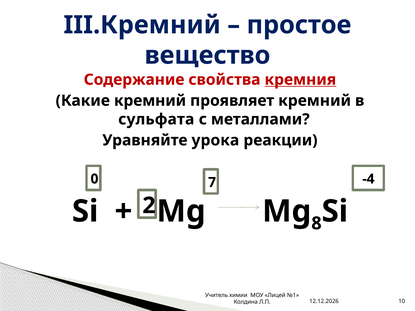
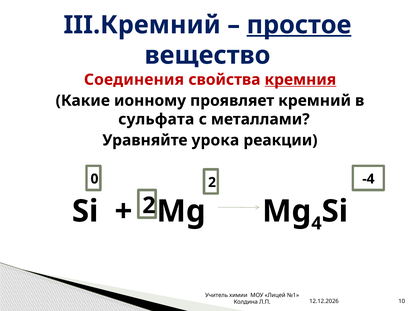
простое underline: none -> present
Содержание: Содержание -> Соединения
Какие кремний: кремний -> ионному
0 7: 7 -> 2
8: 8 -> 4
